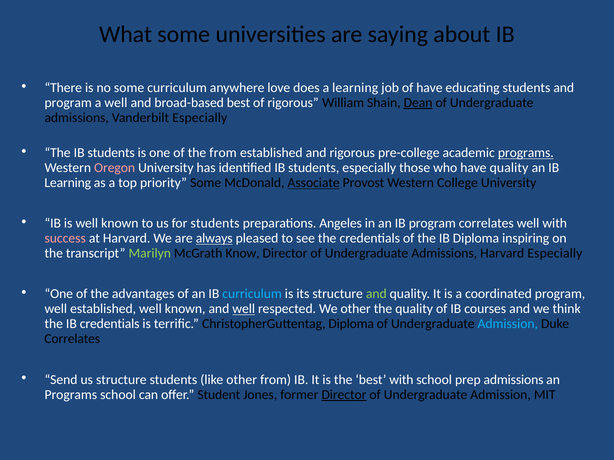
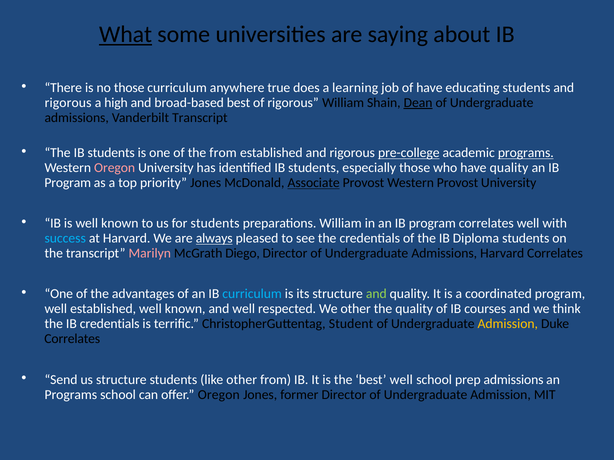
What underline: none -> present
no some: some -> those
love: love -> true
program at (68, 103): program -> rigorous
a well: well -> high
Vanderbilt Especially: Especially -> Transcript
pre-college underline: none -> present
Learning at (68, 183): Learning -> Program
priority Some: Some -> Jones
Western College: College -> Provost
preparations Angeles: Angeles -> William
success colour: pink -> light blue
Diploma inspiring: inspiring -> students
Marilyn colour: light green -> pink
Know: Know -> Diego
Harvard Especially: Especially -> Correlates
well at (244, 309) underline: present -> none
ChristopherGuttentag Diploma: Diploma -> Student
Admission at (508, 324) colour: light blue -> yellow
best with: with -> well
offer Student: Student -> Oregon
Director at (344, 395) underline: present -> none
